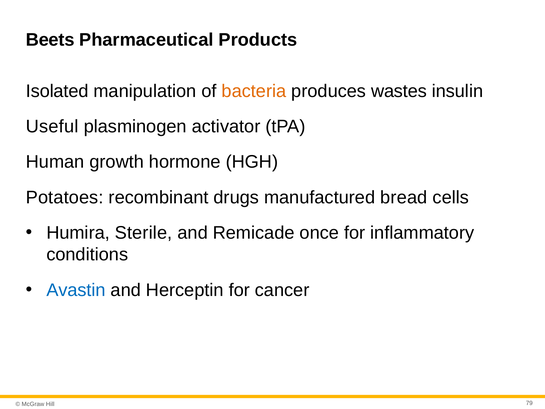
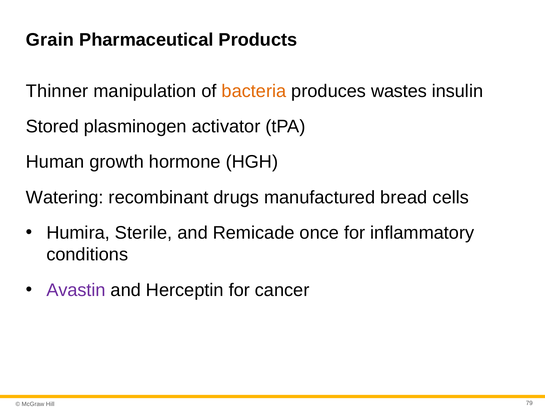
Beets: Beets -> Grain
Isolated: Isolated -> Thinner
Useful: Useful -> Stored
Potatoes: Potatoes -> Watering
Avastin colour: blue -> purple
